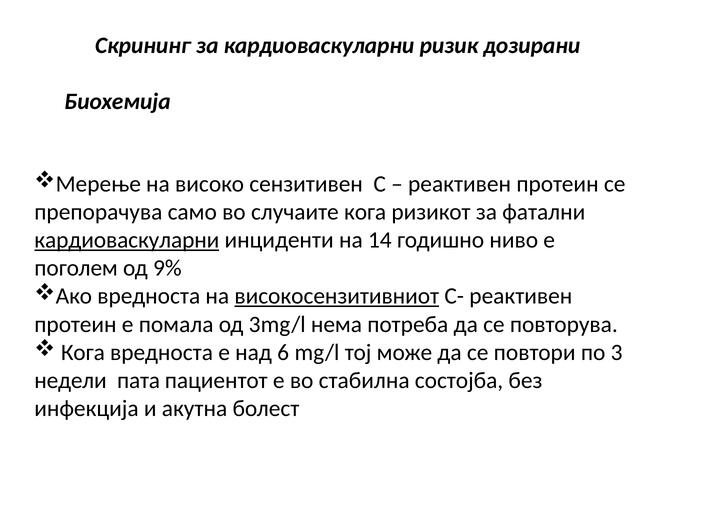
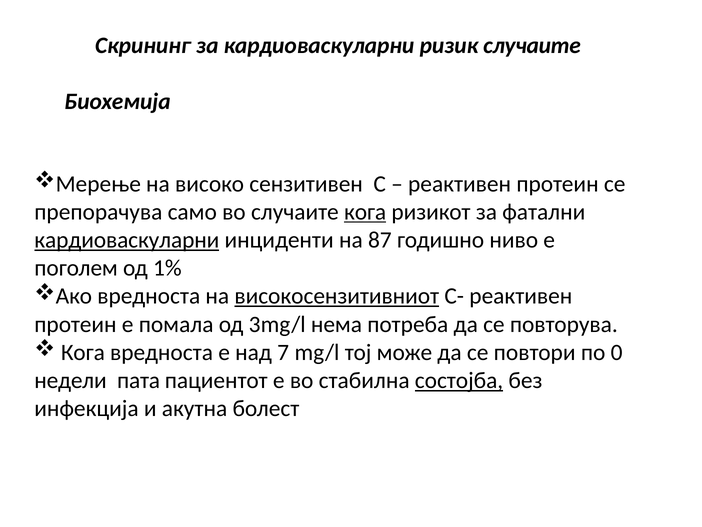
ризик дозирани: дозирани -> случаите
кога at (365, 212) underline: none -> present
14: 14 -> 87
9%: 9% -> 1%
6: 6 -> 7
3: 3 -> 0
состојба underline: none -> present
